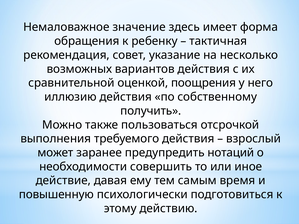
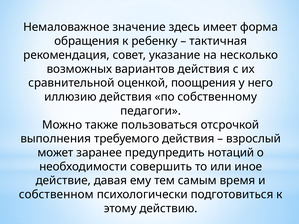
получить: получить -> педагоги
повышенную: повышенную -> собственном
